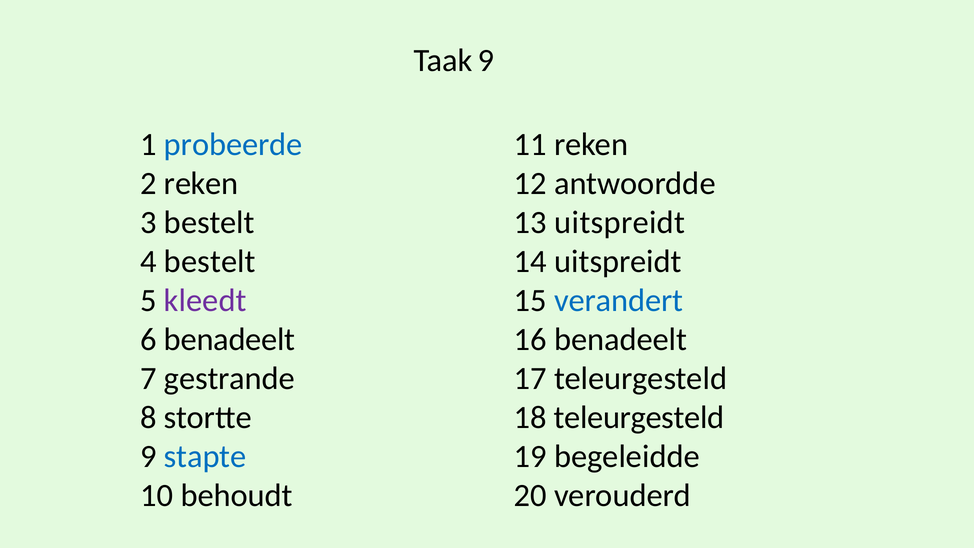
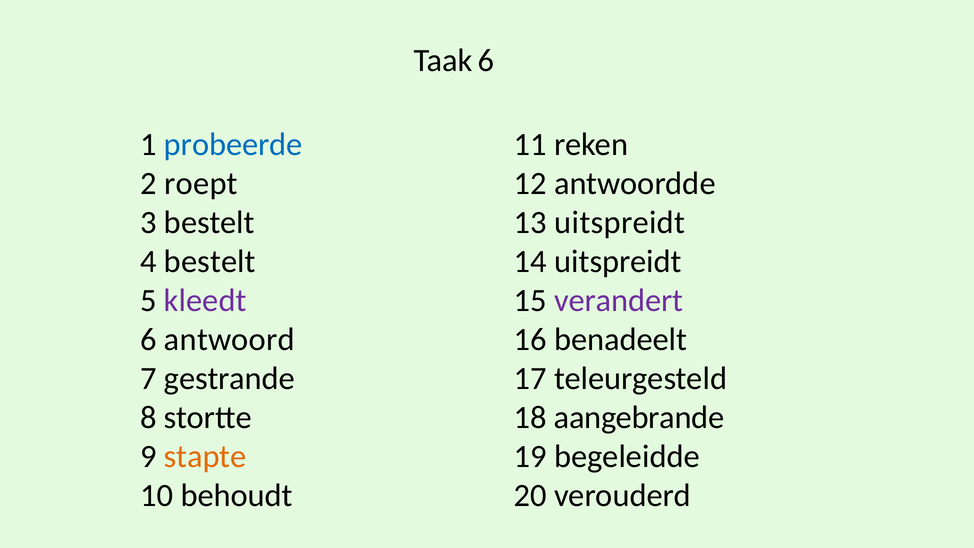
Taak 9: 9 -> 6
2 reken: reken -> roept
verandert colour: blue -> purple
6 benadeelt: benadeelt -> antwoord
18 teleurgesteld: teleurgesteld -> aangebrande
stapte colour: blue -> orange
